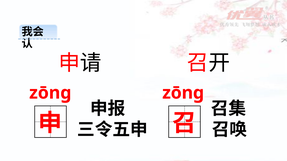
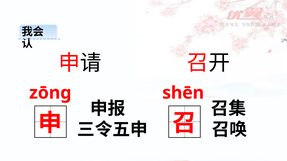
zōng at (183, 93): zōng -> shēn
